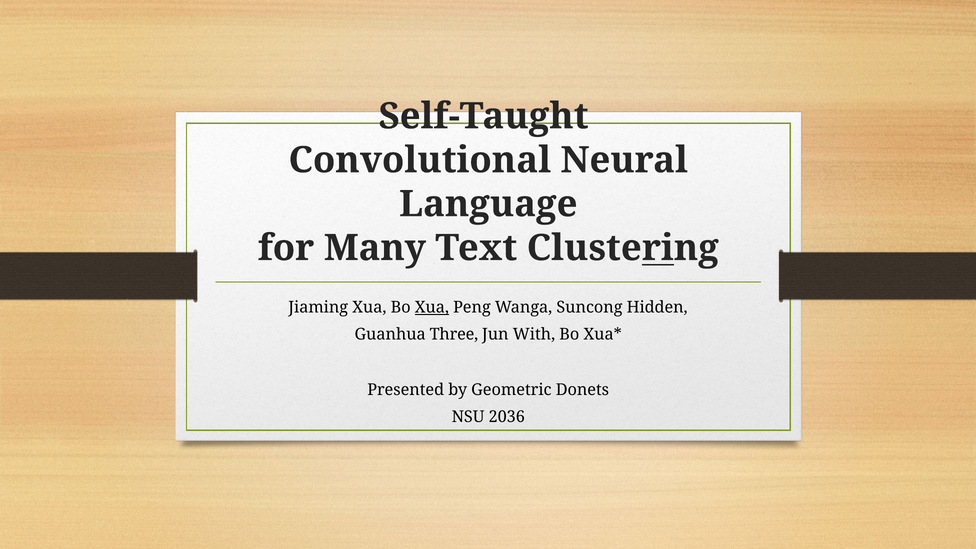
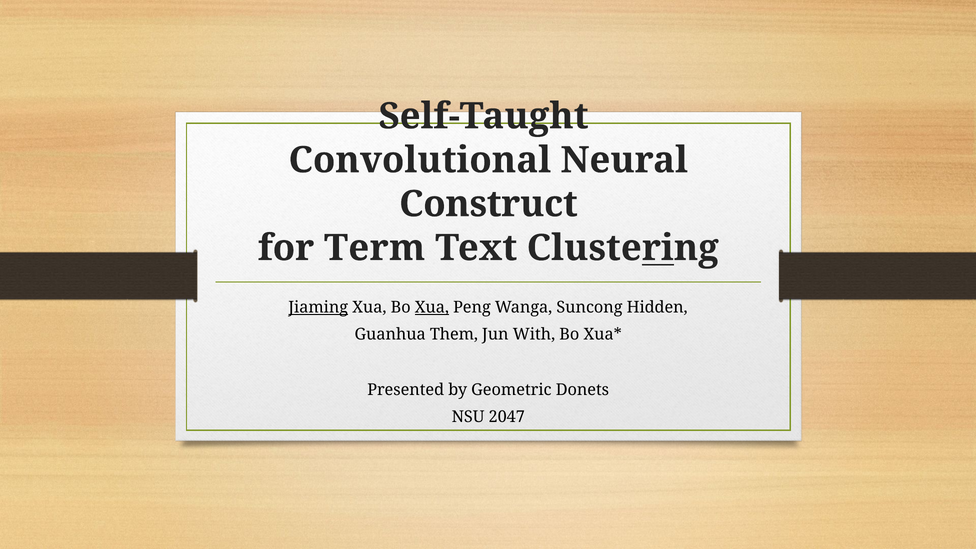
Language: Language -> Construct
Many: Many -> Term
Jiaming underline: none -> present
Three: Three -> Them
2036: 2036 -> 2047
